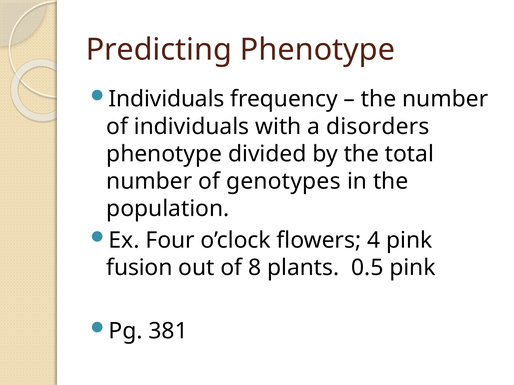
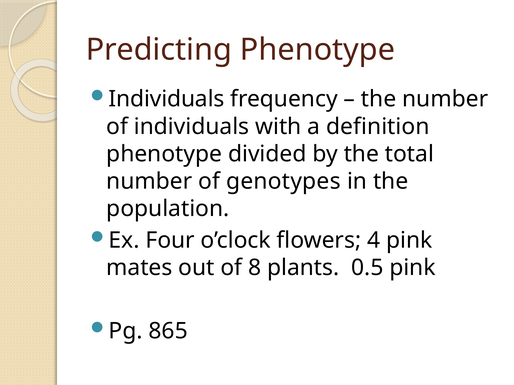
disorders: disorders -> definition
fusion: fusion -> mates
381: 381 -> 865
